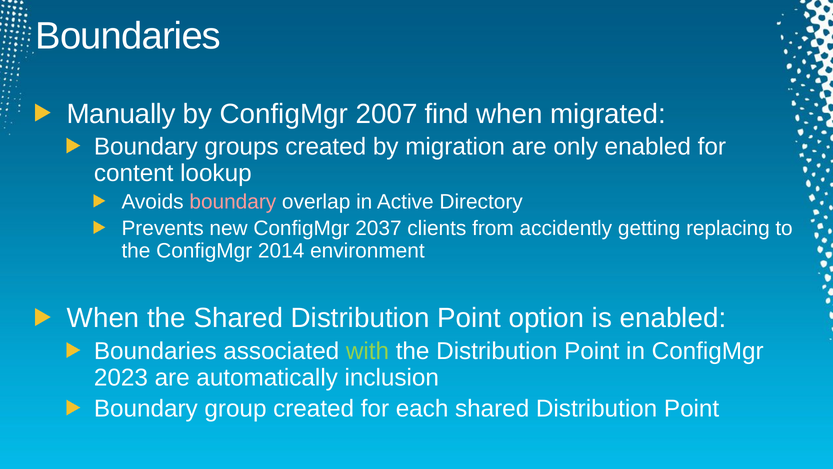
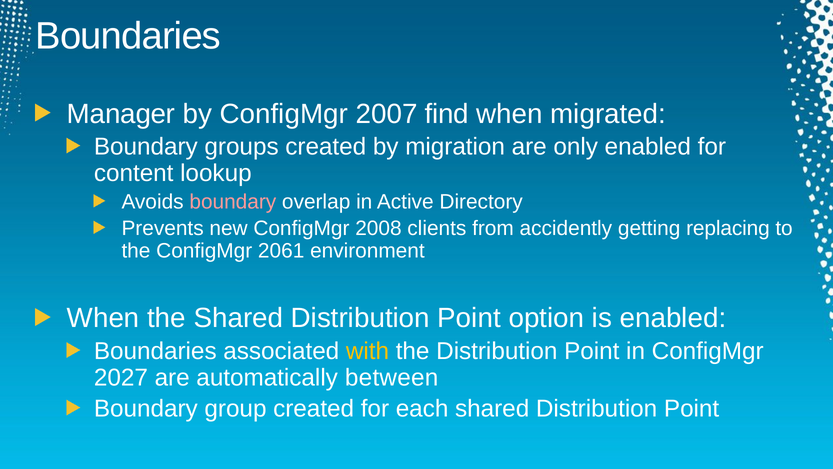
Manually: Manually -> Manager
2037: 2037 -> 2008
2014: 2014 -> 2061
with colour: light green -> yellow
2023: 2023 -> 2027
inclusion: inclusion -> between
